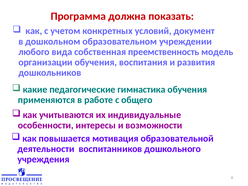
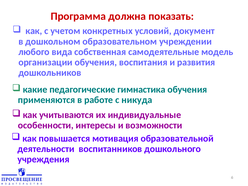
преемственность: преемственность -> самодеятельные
общего: общего -> никуда
